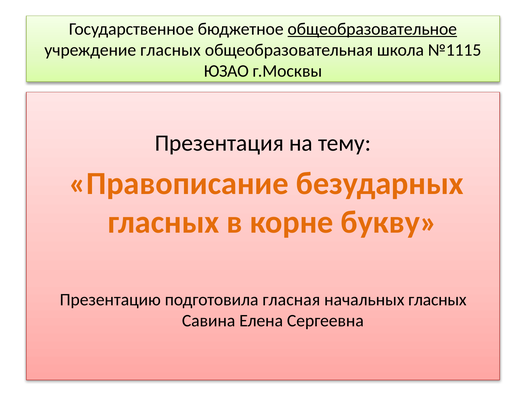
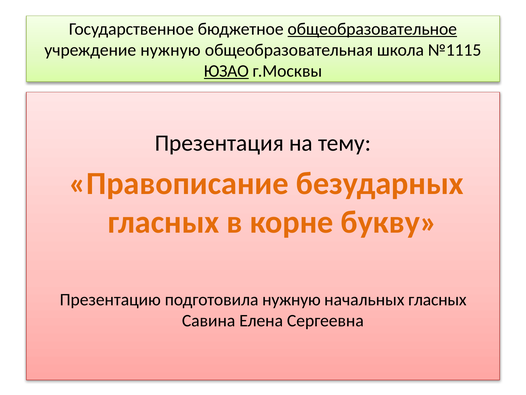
учреждение гласных: гласных -> нужную
ЮЗАО underline: none -> present
подготовила гласная: гласная -> нужную
